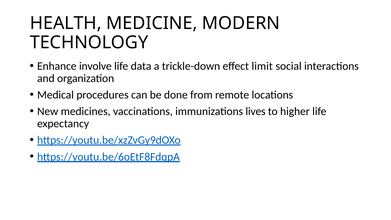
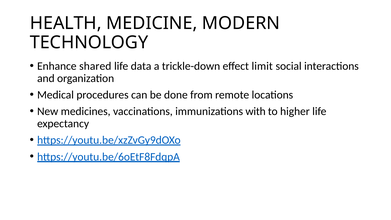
involve: involve -> shared
lives: lives -> with
